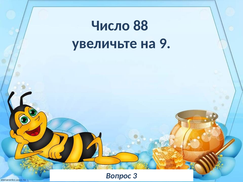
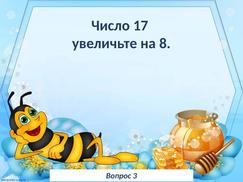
88: 88 -> 17
9: 9 -> 8
